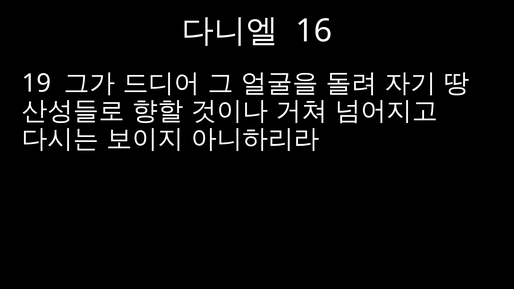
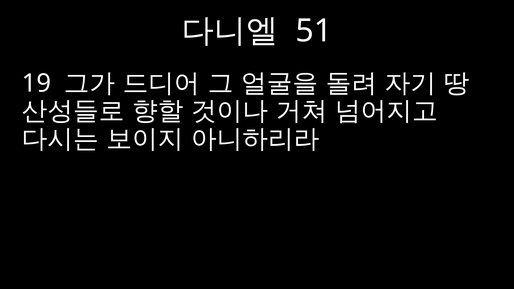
16: 16 -> 51
